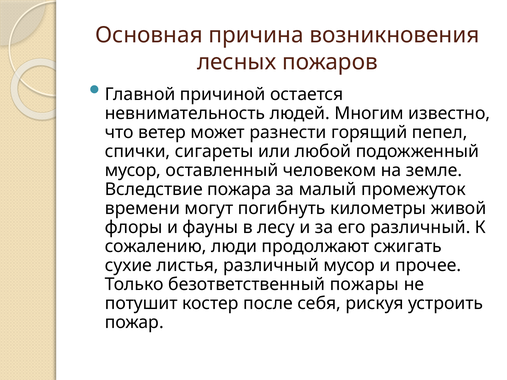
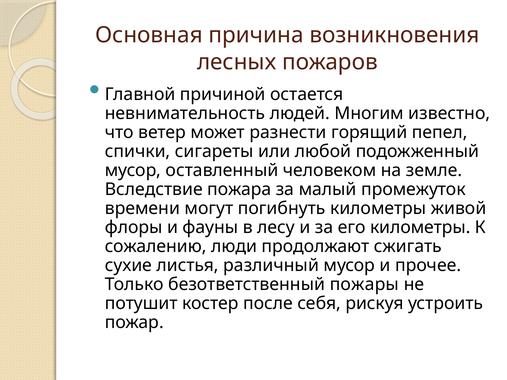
его различный: различный -> километры
